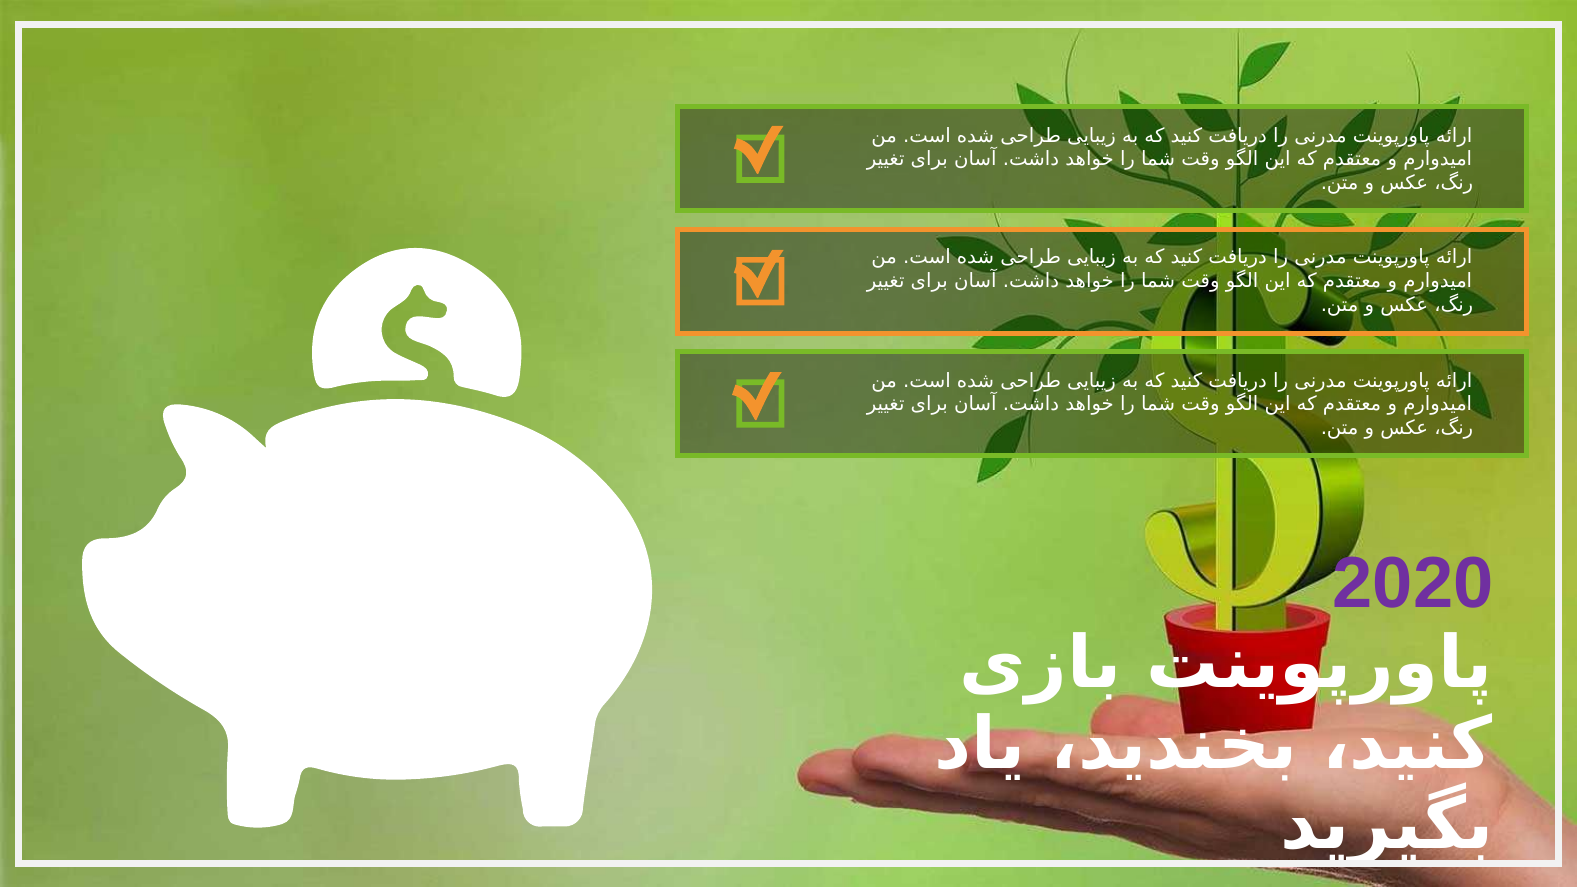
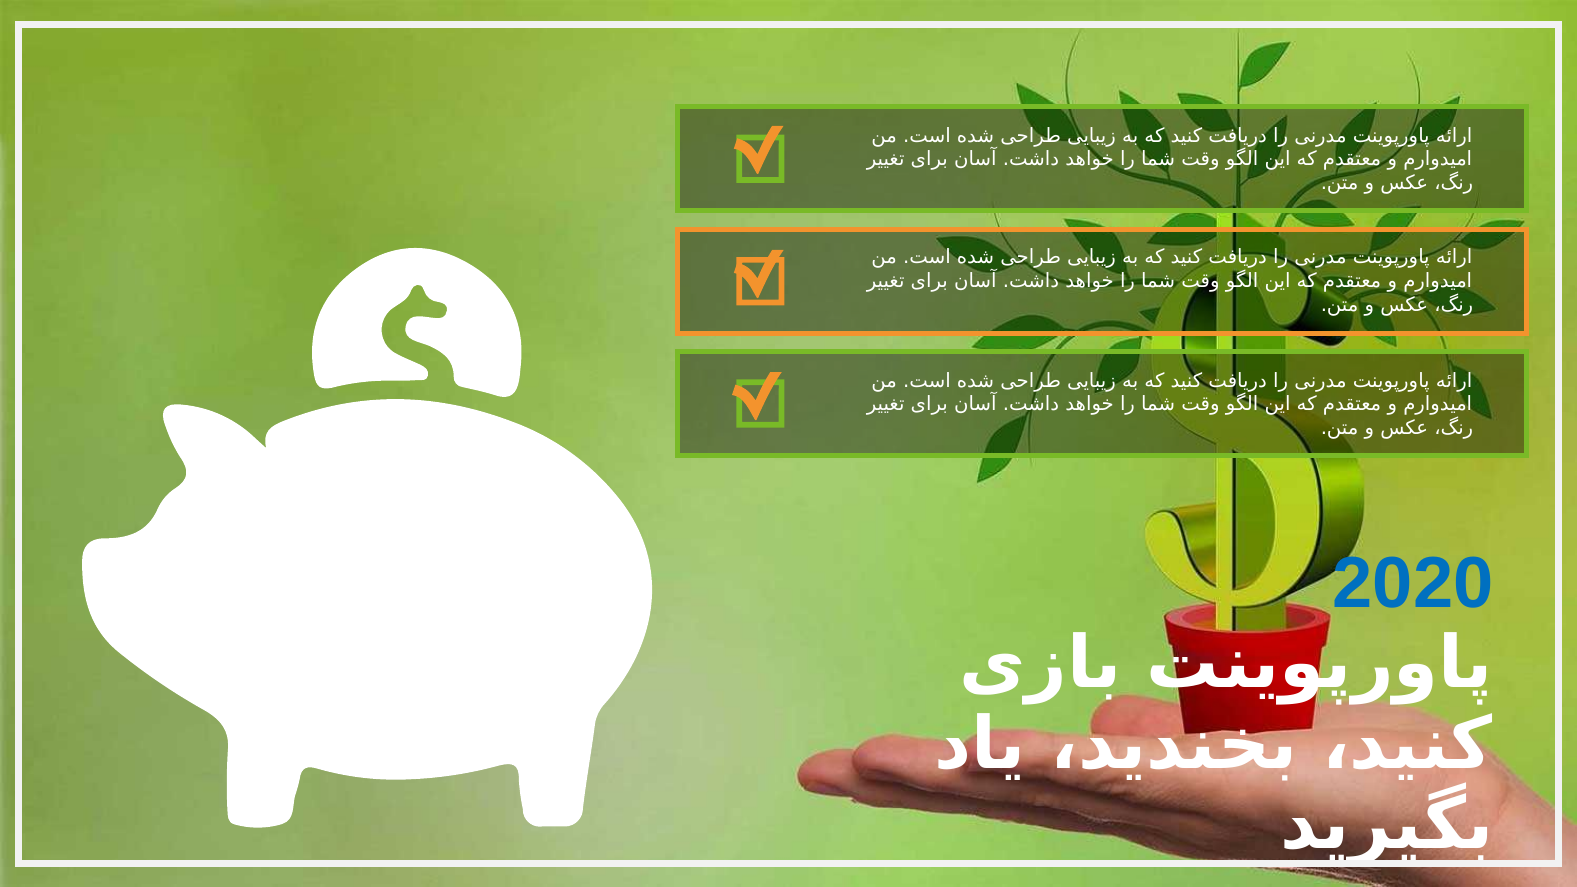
2020 colour: purple -> blue
